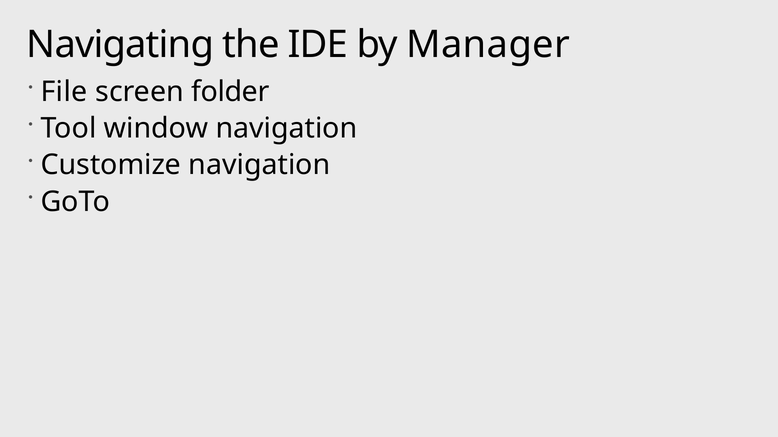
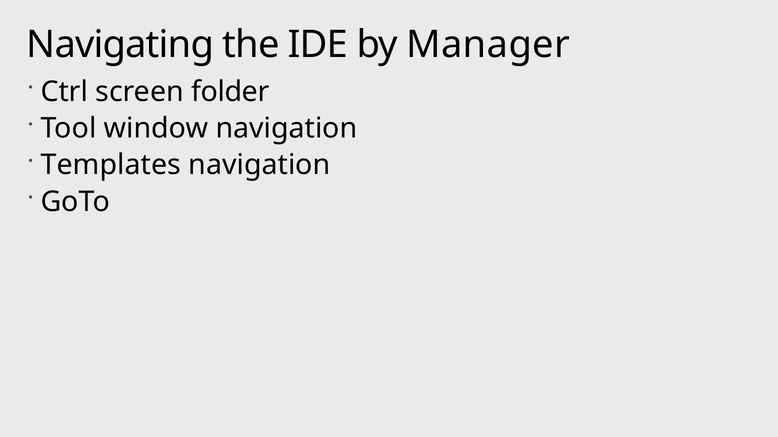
File: File -> Ctrl
Customize: Customize -> Templates
